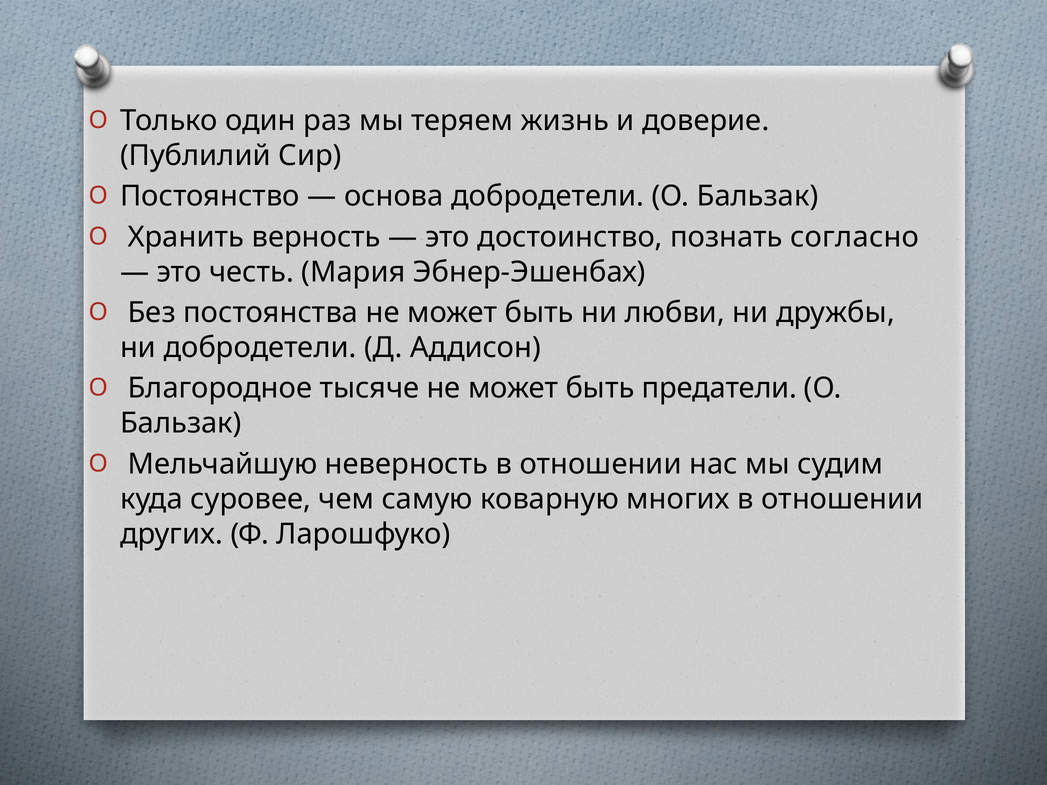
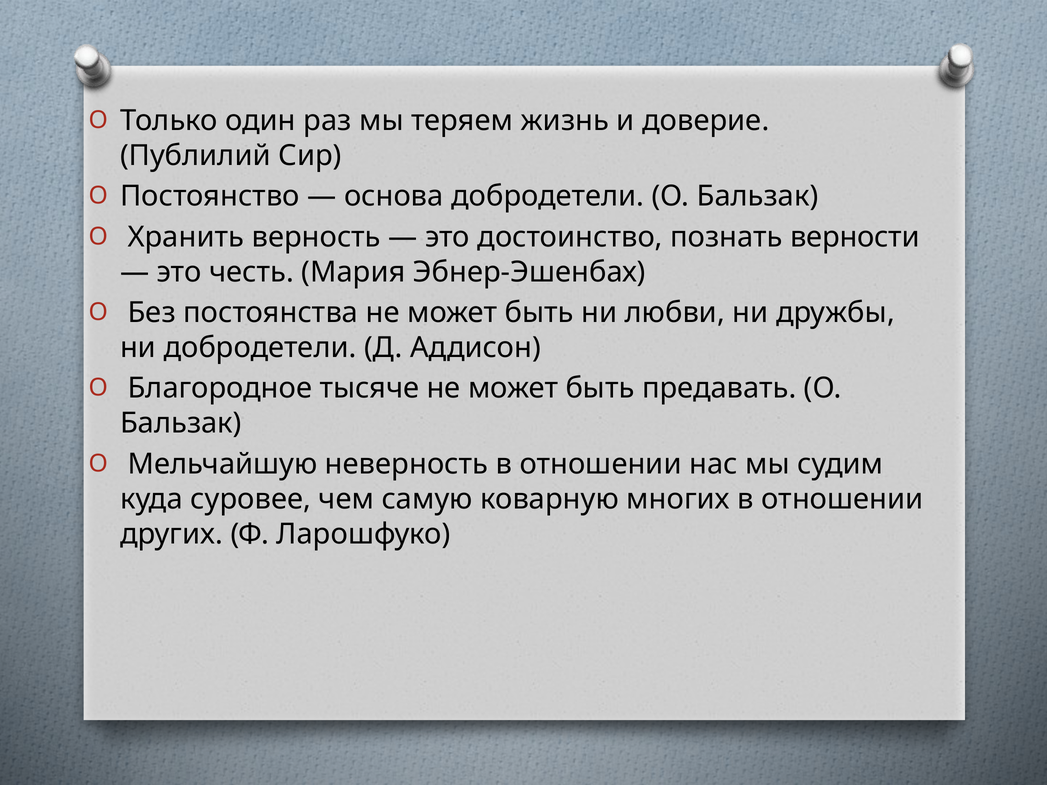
согласно: согласно -> верности
предатели: предатели -> предавать
